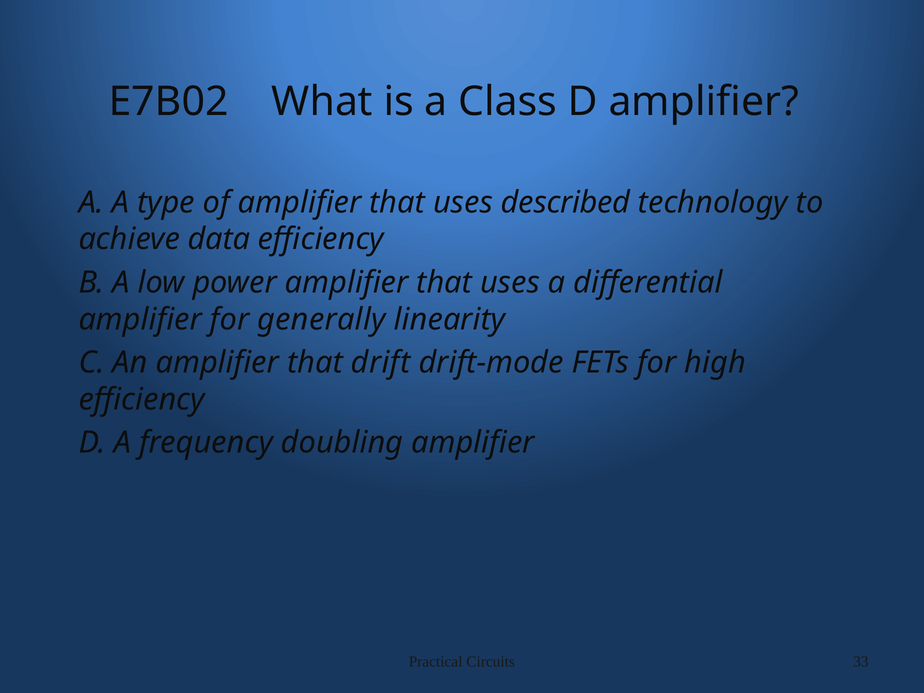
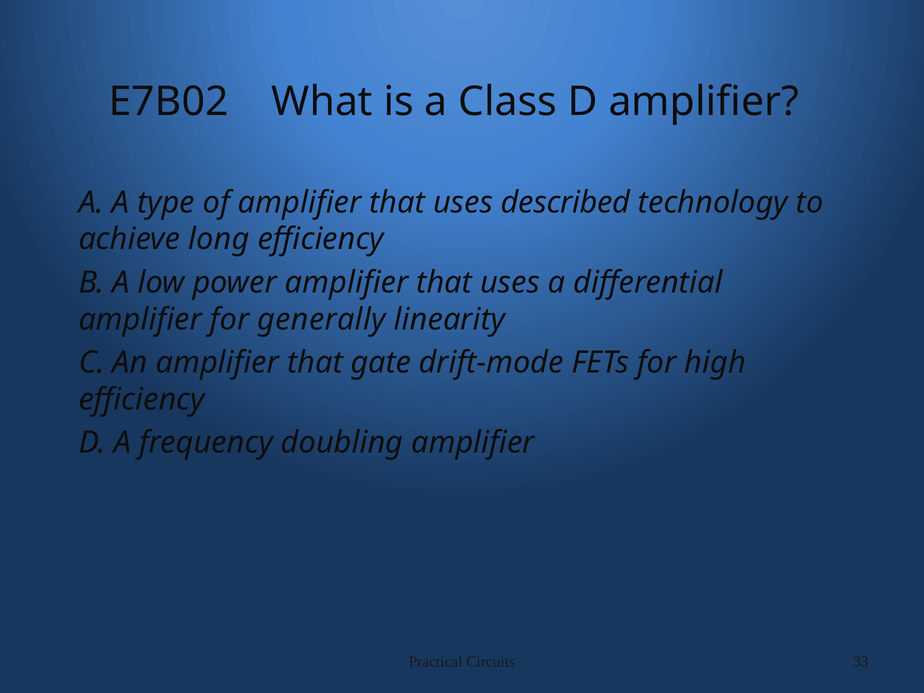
data: data -> long
drift: drift -> gate
